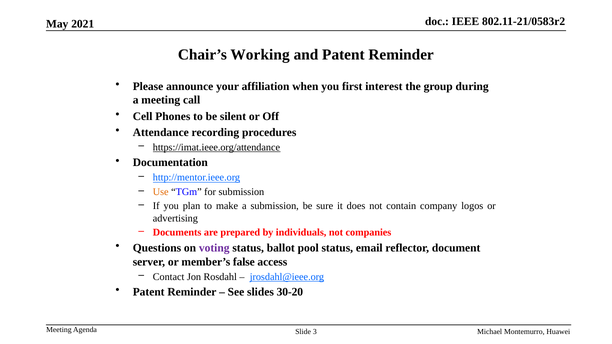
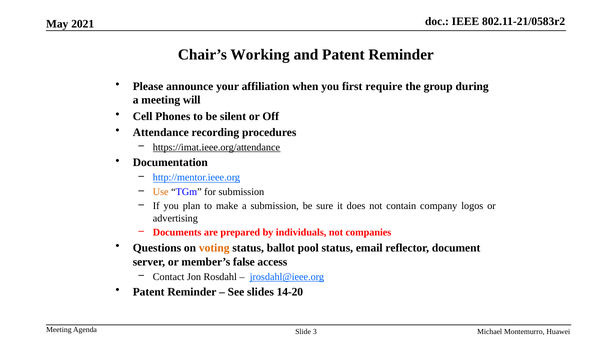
interest: interest -> require
call: call -> will
voting colour: purple -> orange
30-20: 30-20 -> 14-20
